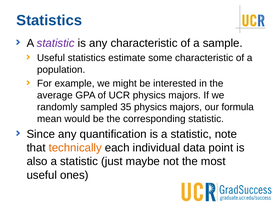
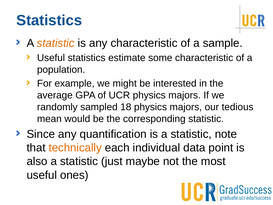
statistic at (56, 43) colour: purple -> orange
35: 35 -> 18
formula: formula -> tedious
